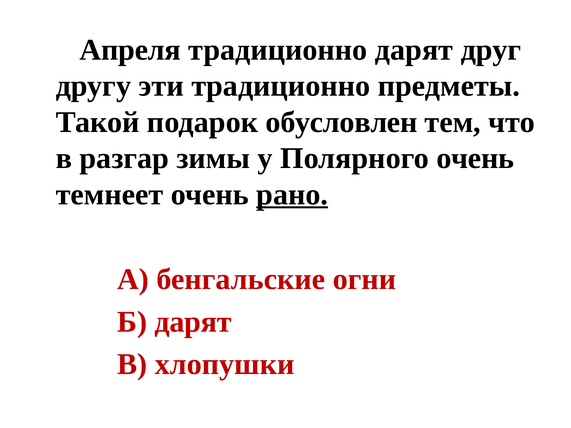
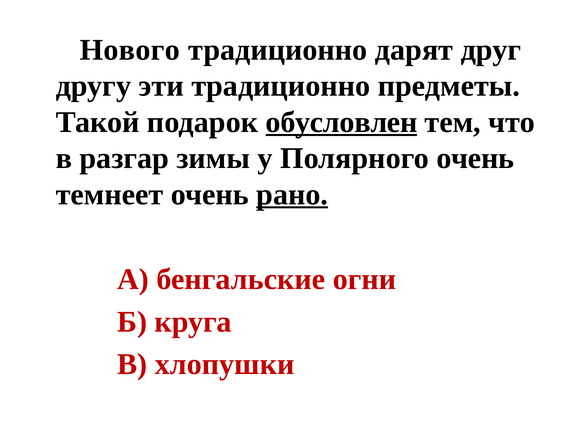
Апреля: Апреля -> Нового
обусловлен underline: none -> present
Б дарят: дарят -> круга
